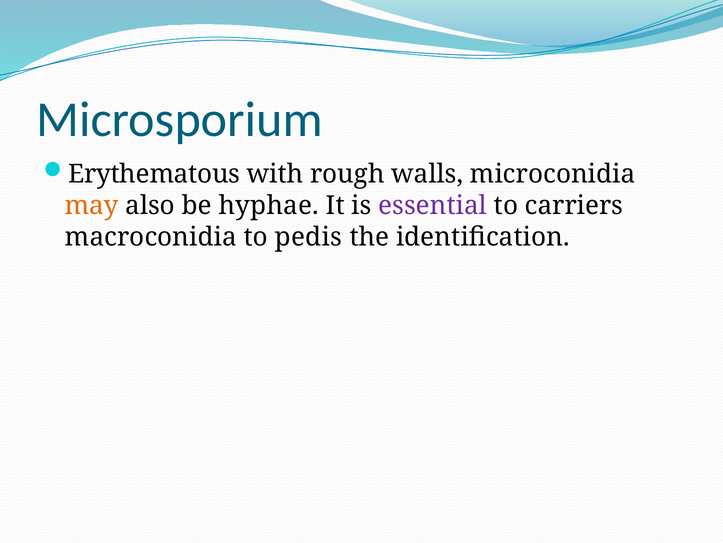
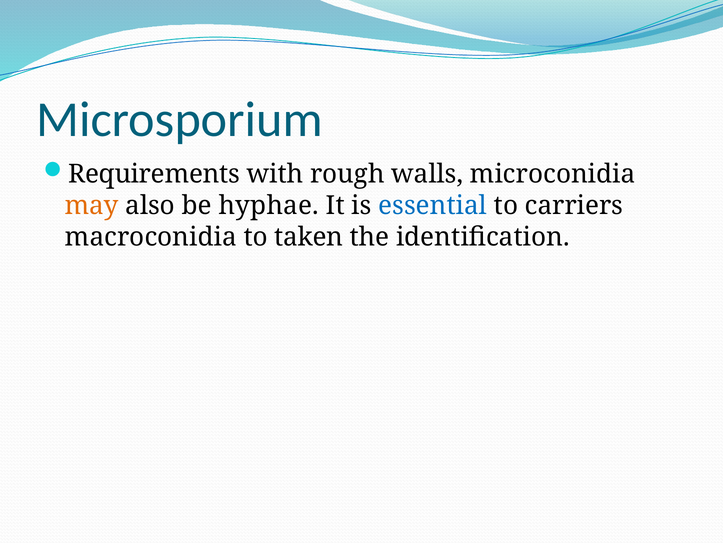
Erythematous: Erythematous -> Requirements
essential colour: purple -> blue
pedis: pedis -> taken
